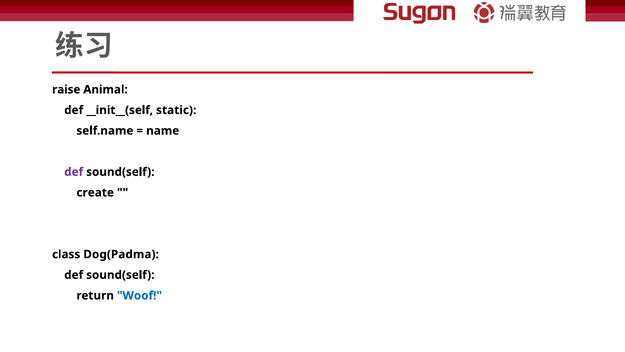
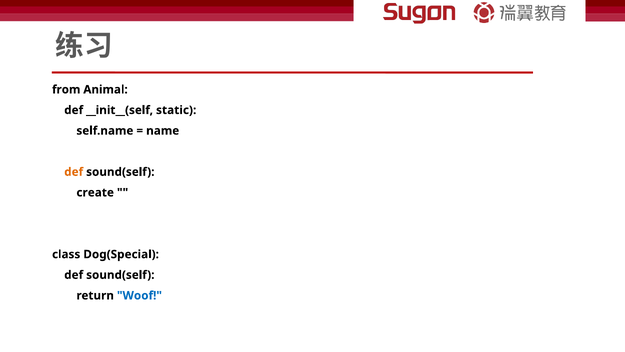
raise: raise -> from
def at (74, 172) colour: purple -> orange
Dog(Padma: Dog(Padma -> Dog(Special
